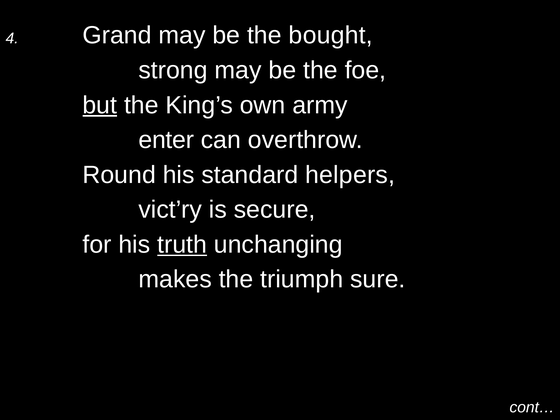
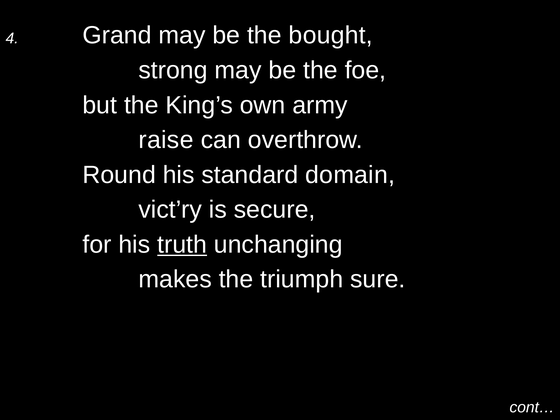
but underline: present -> none
enter: enter -> raise
helpers: helpers -> domain
